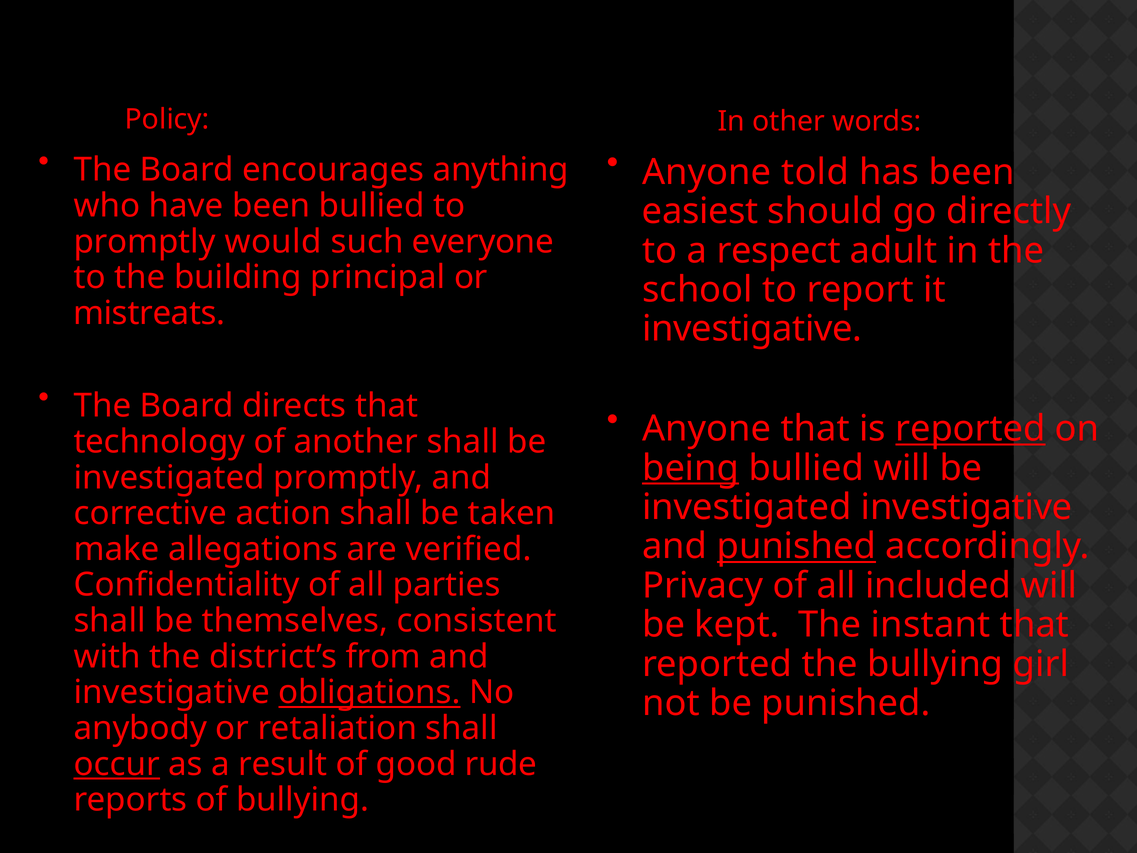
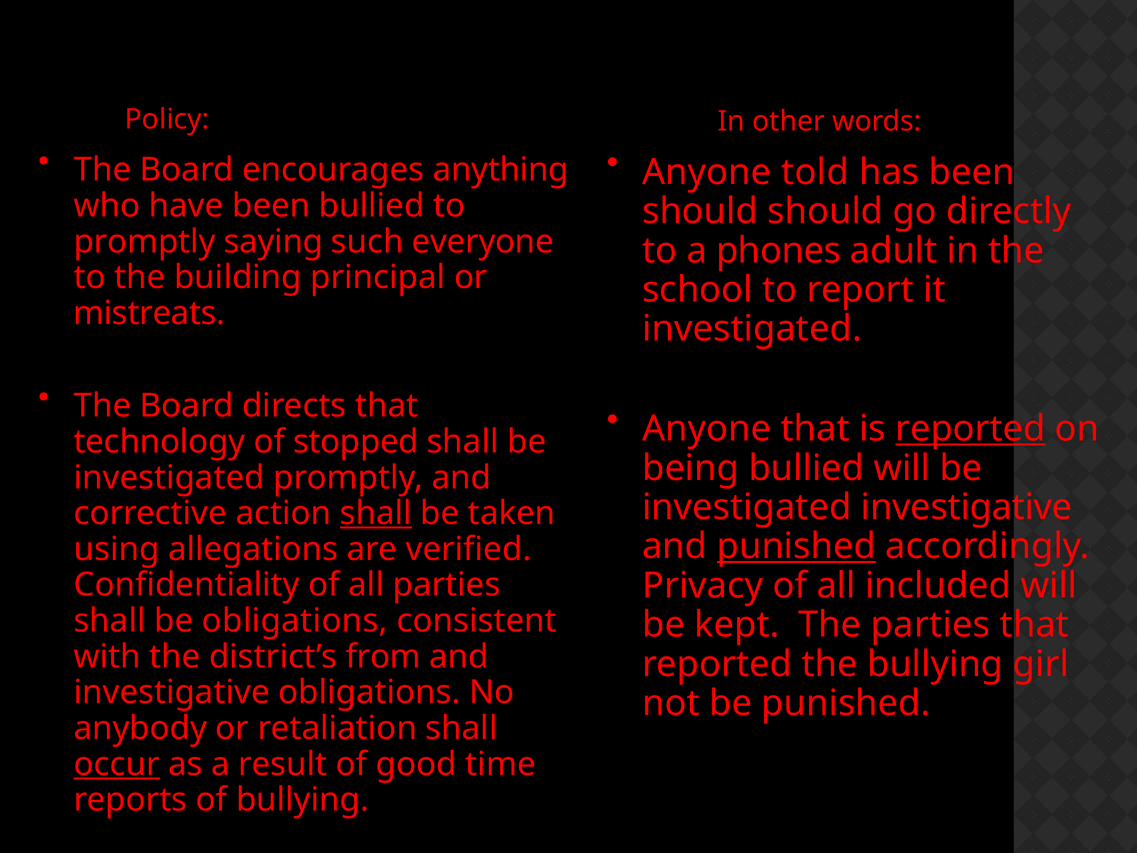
easiest at (700, 211): easiest -> should
would: would -> saying
respect: respect -> phones
investigative at (752, 329): investigative -> investigated
another: another -> stopped
being underline: present -> none
shall at (376, 513) underline: none -> present
make: make -> using
be themselves: themselves -> obligations
The instant: instant -> parties
obligations at (369, 692) underline: present -> none
rude: rude -> time
